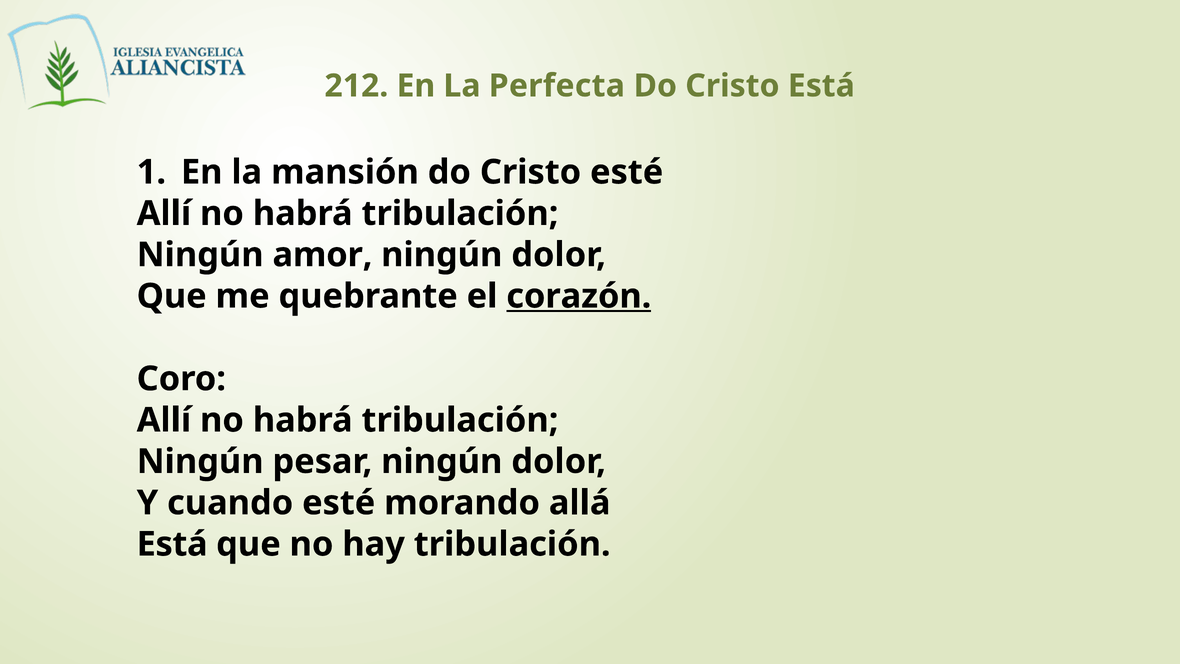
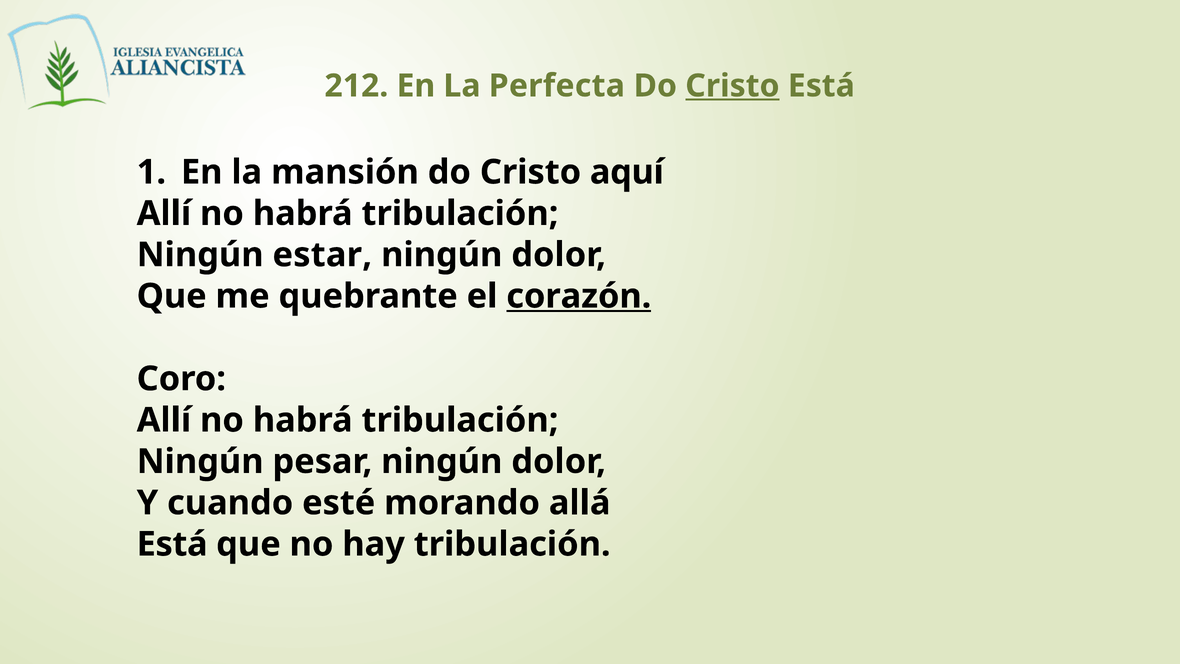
Cristo at (732, 86) underline: none -> present
Cristo esté: esté -> aquí
amor: amor -> estar
